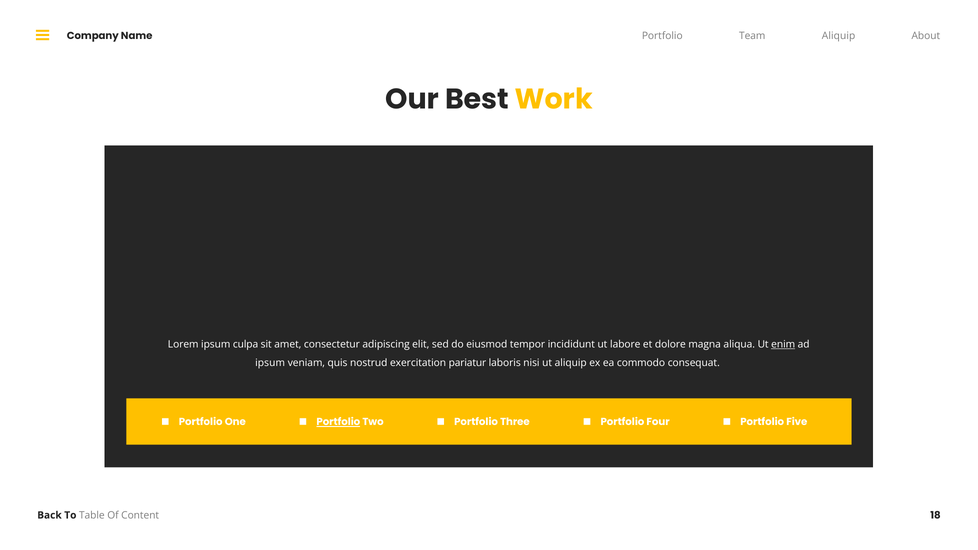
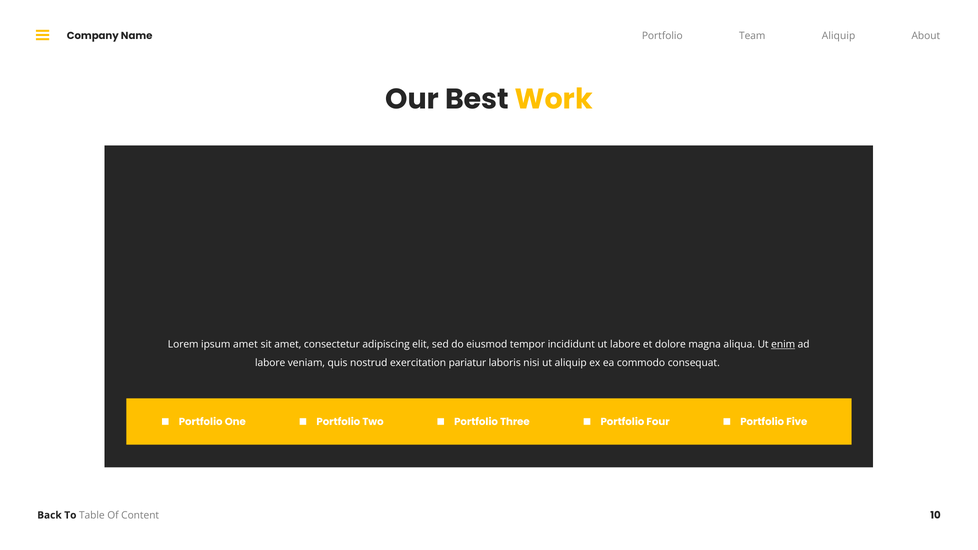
ipsum culpa: culpa -> amet
ipsum at (270, 363): ipsum -> labore
Portfolio at (338, 422) underline: present -> none
18: 18 -> 10
